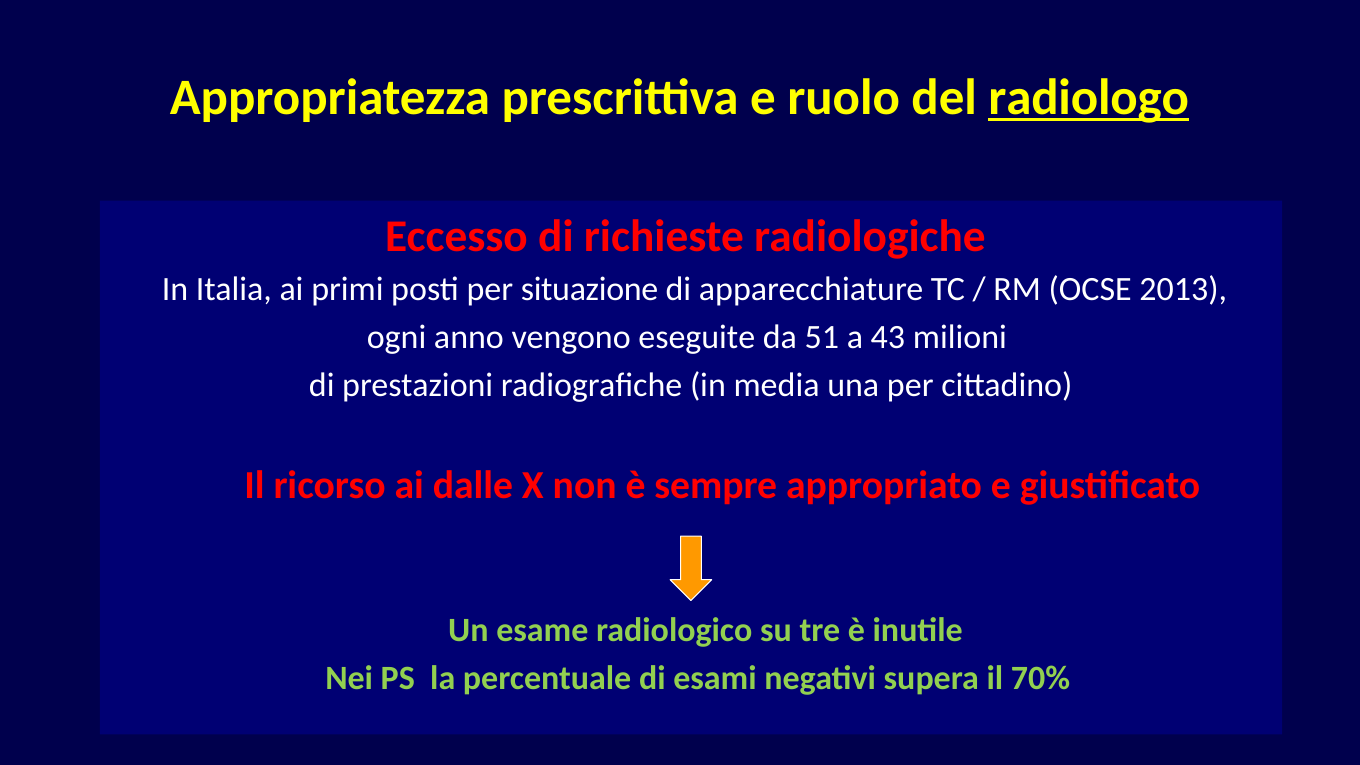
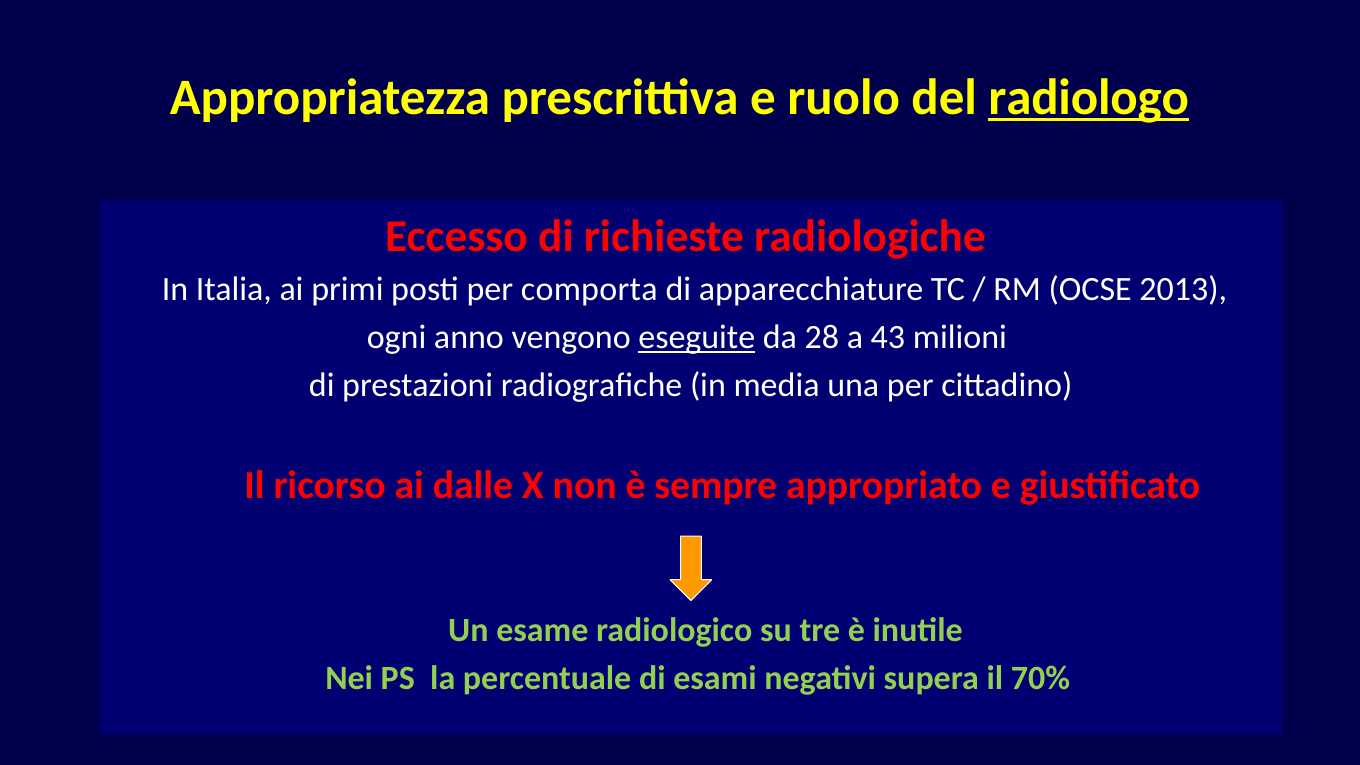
situazione: situazione -> comporta
eseguite underline: none -> present
51: 51 -> 28
